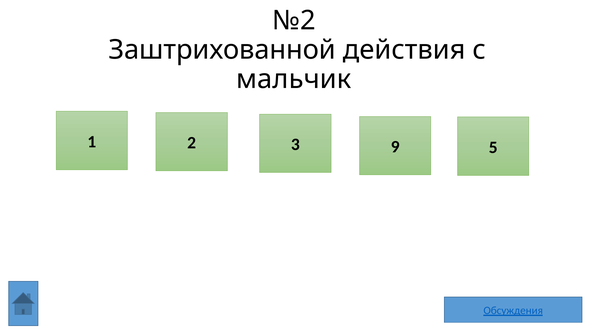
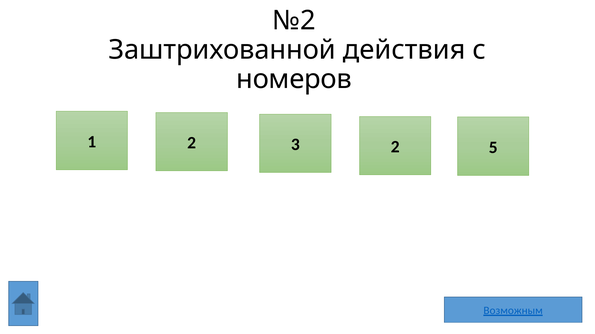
мальчик: мальчик -> номеров
3 9: 9 -> 2
Обсуждения: Обсуждения -> Возможным
